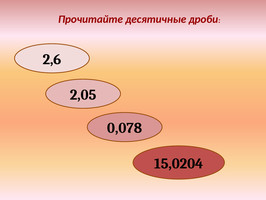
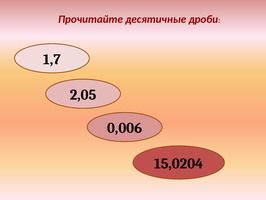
2,6: 2,6 -> 1,7
0,078: 0,078 -> 0,006
